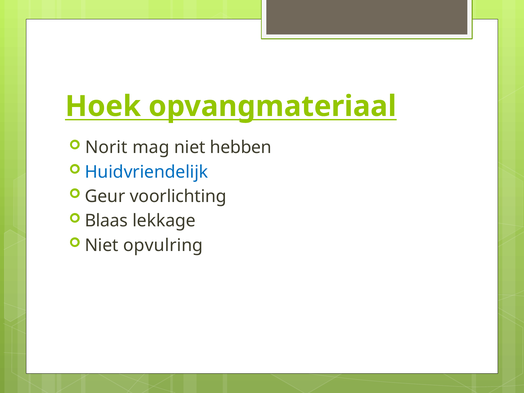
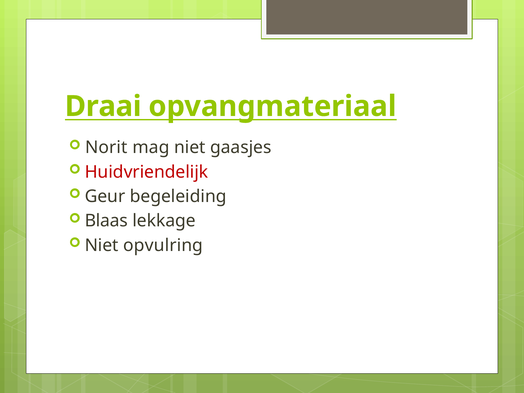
Hoek: Hoek -> Draai
hebben: hebben -> gaasjes
Huidvriendelijk colour: blue -> red
voorlichting: voorlichting -> begeleiding
